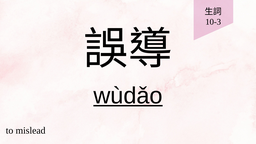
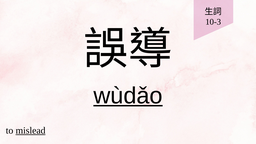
mislead underline: none -> present
